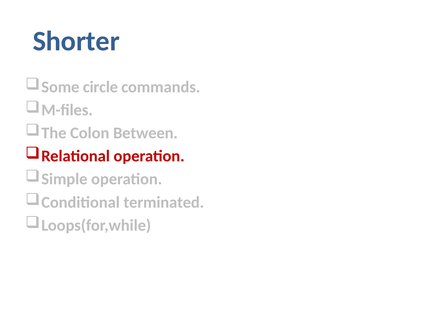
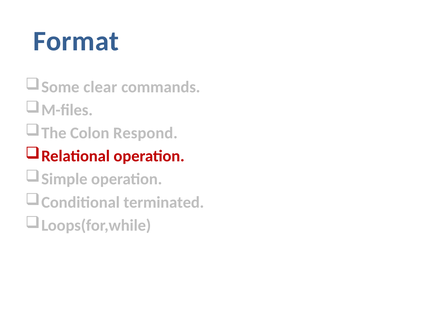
Shorter: Shorter -> Format
circle: circle -> clear
Between: Between -> Respond
